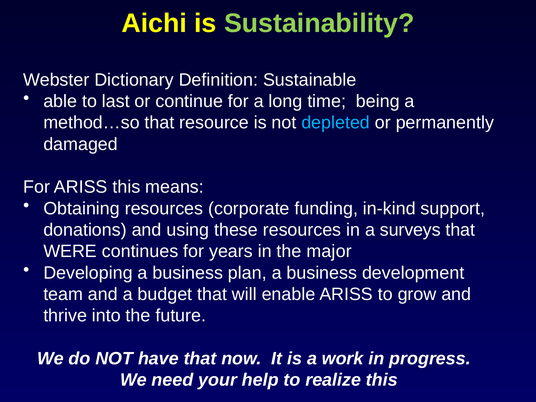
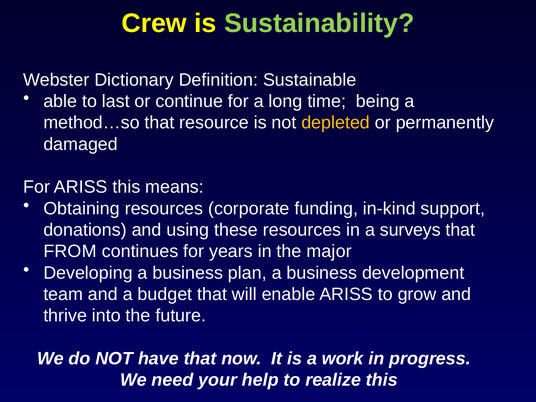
Aichi: Aichi -> Crew
depleted colour: light blue -> yellow
WERE: WERE -> FROM
